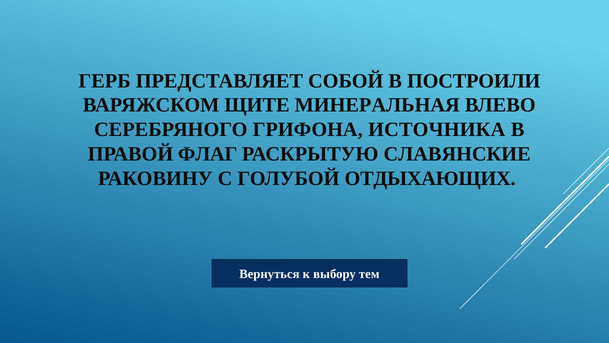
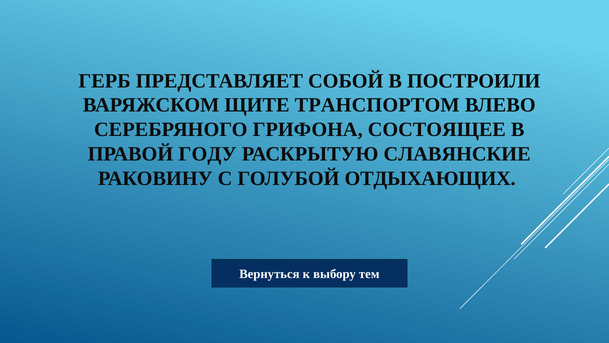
МИНЕРАЛЬНАЯ: МИНЕРАЛЬНАЯ -> ТРАНСПОРТОМ
ИСТОЧНИКА: ИСТОЧНИКА -> СОСТОЯЩЕЕ
ФЛАГ: ФЛАГ -> ГОДУ
